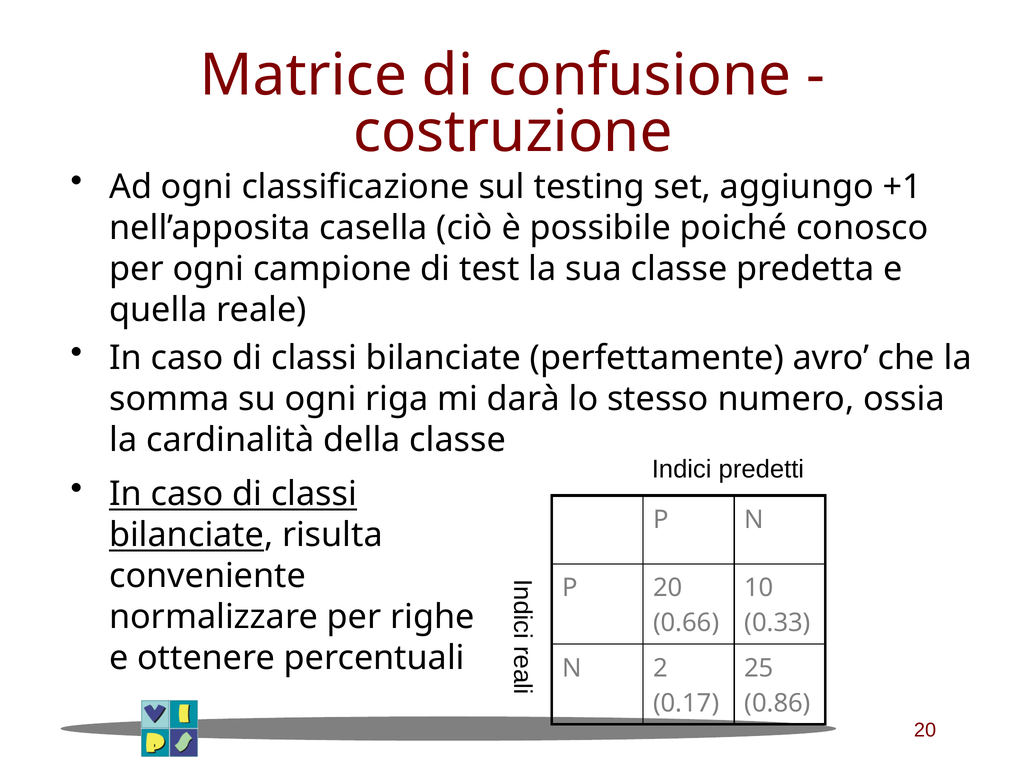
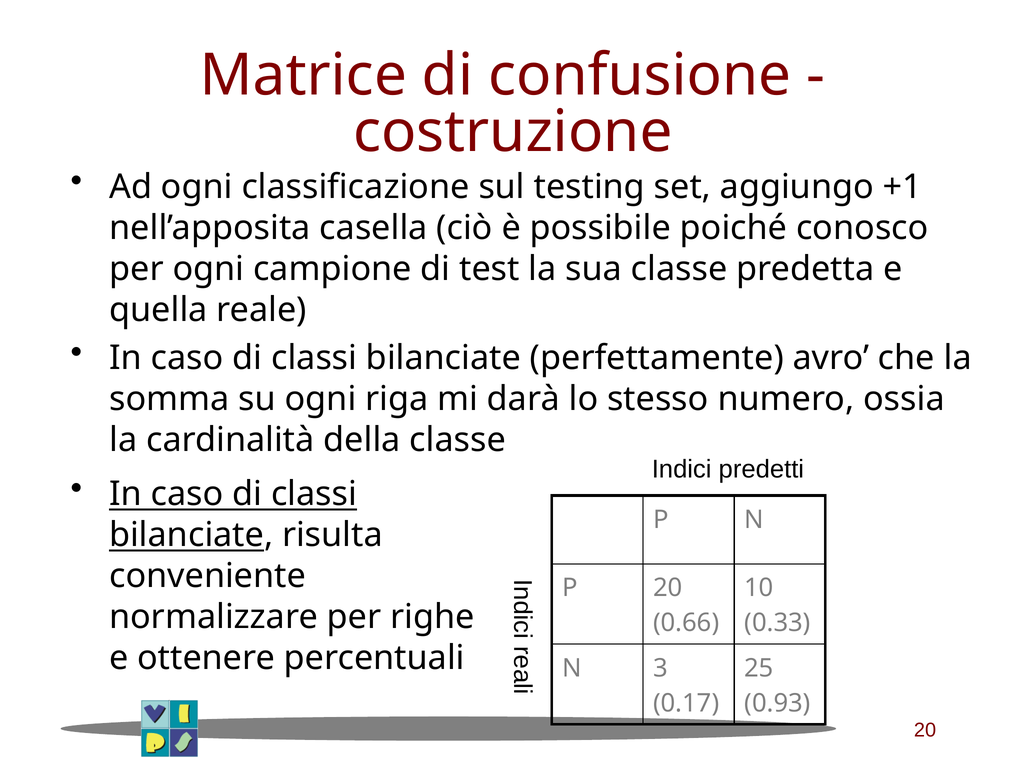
2: 2 -> 3
0.86: 0.86 -> 0.93
